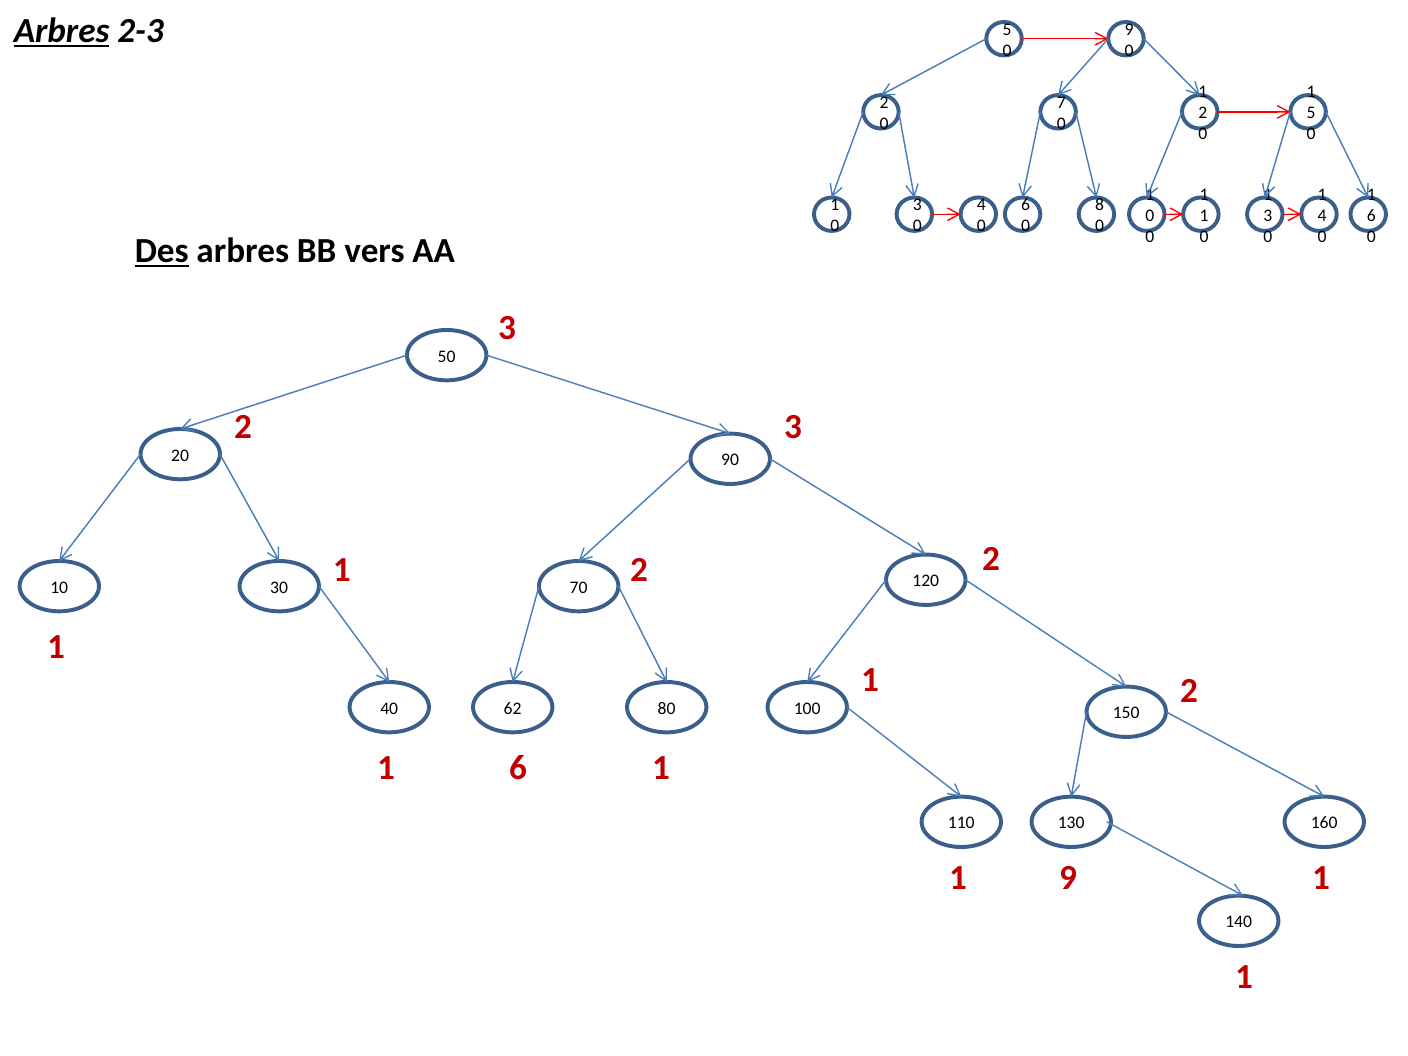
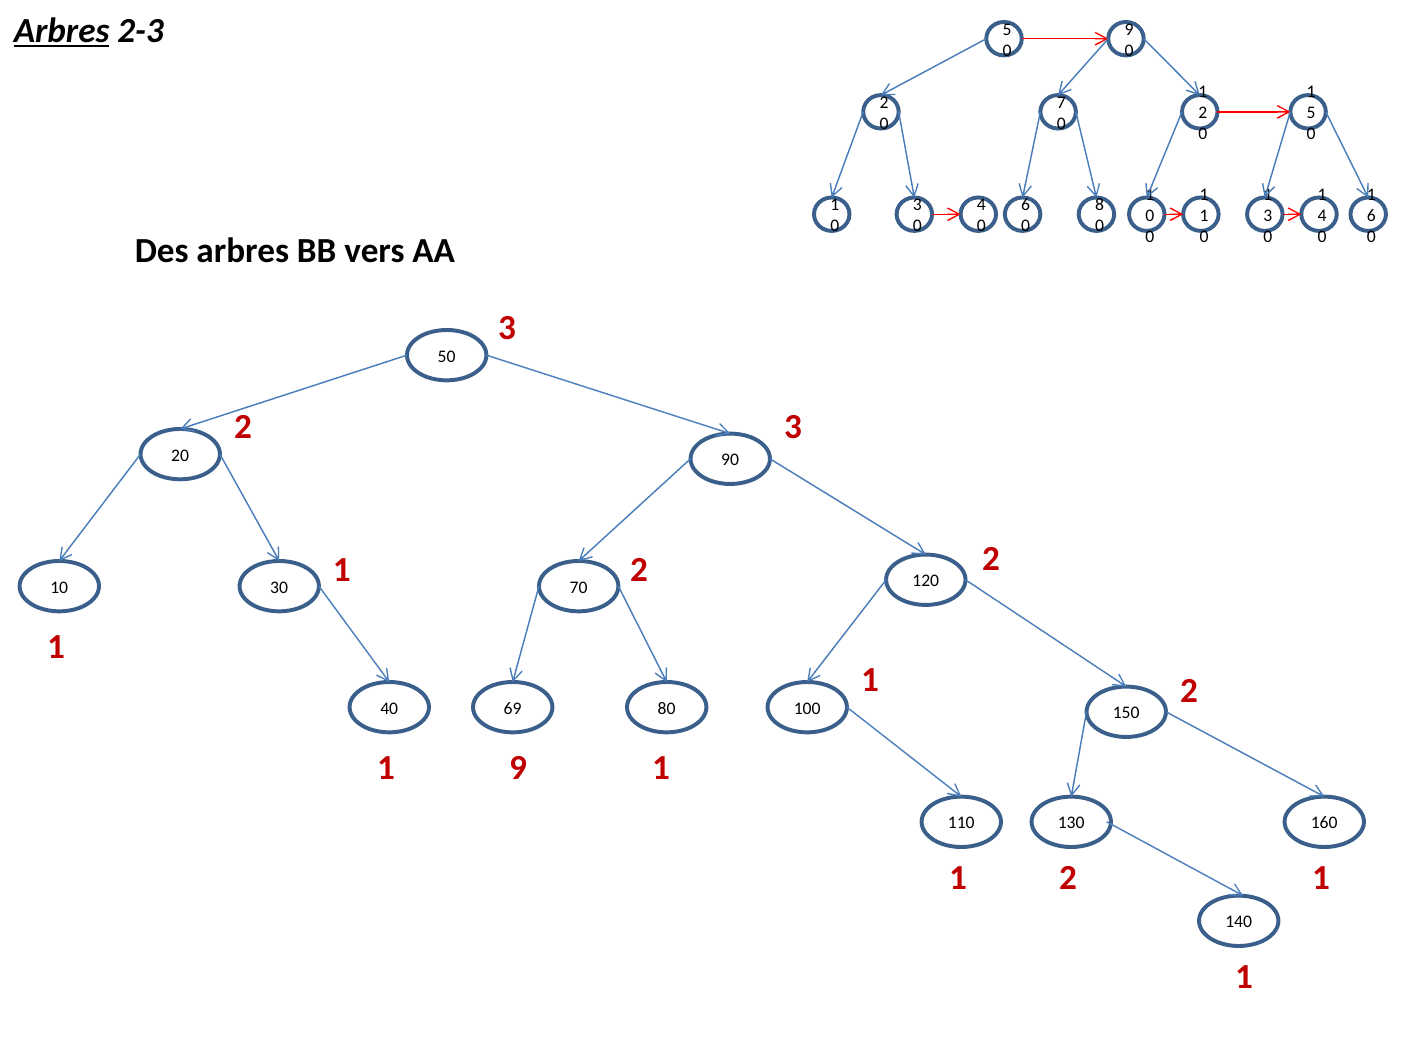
Des underline: present -> none
62: 62 -> 69
6 at (518, 767): 6 -> 9
9 at (1068, 877): 9 -> 2
